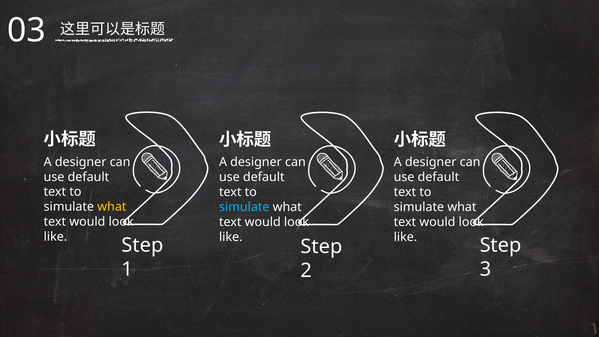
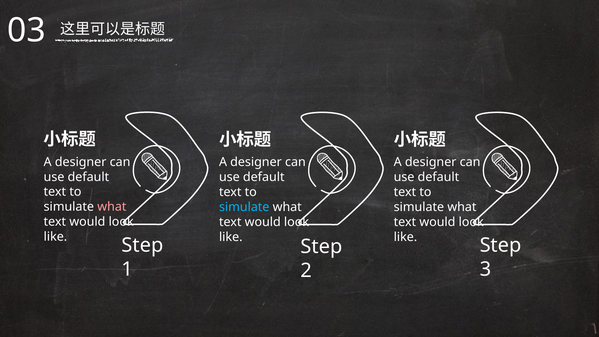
what at (112, 207) colour: yellow -> pink
